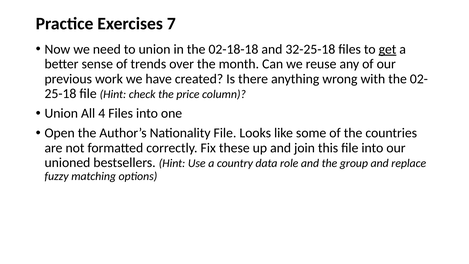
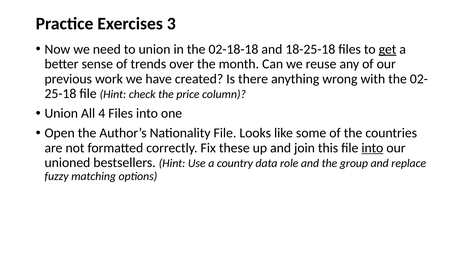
7: 7 -> 3
32-25-18: 32-25-18 -> 18-25-18
into at (372, 148) underline: none -> present
